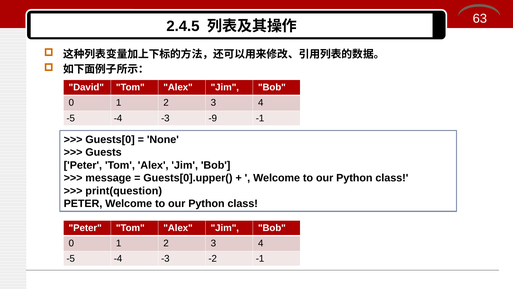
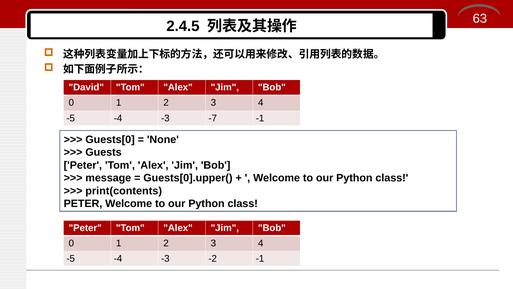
-9: -9 -> -7
print(question: print(question -> print(contents
